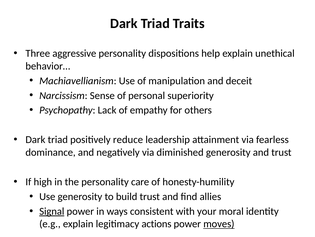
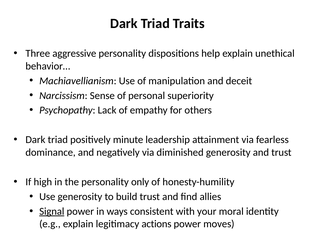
reduce: reduce -> minute
care: care -> only
moves underline: present -> none
